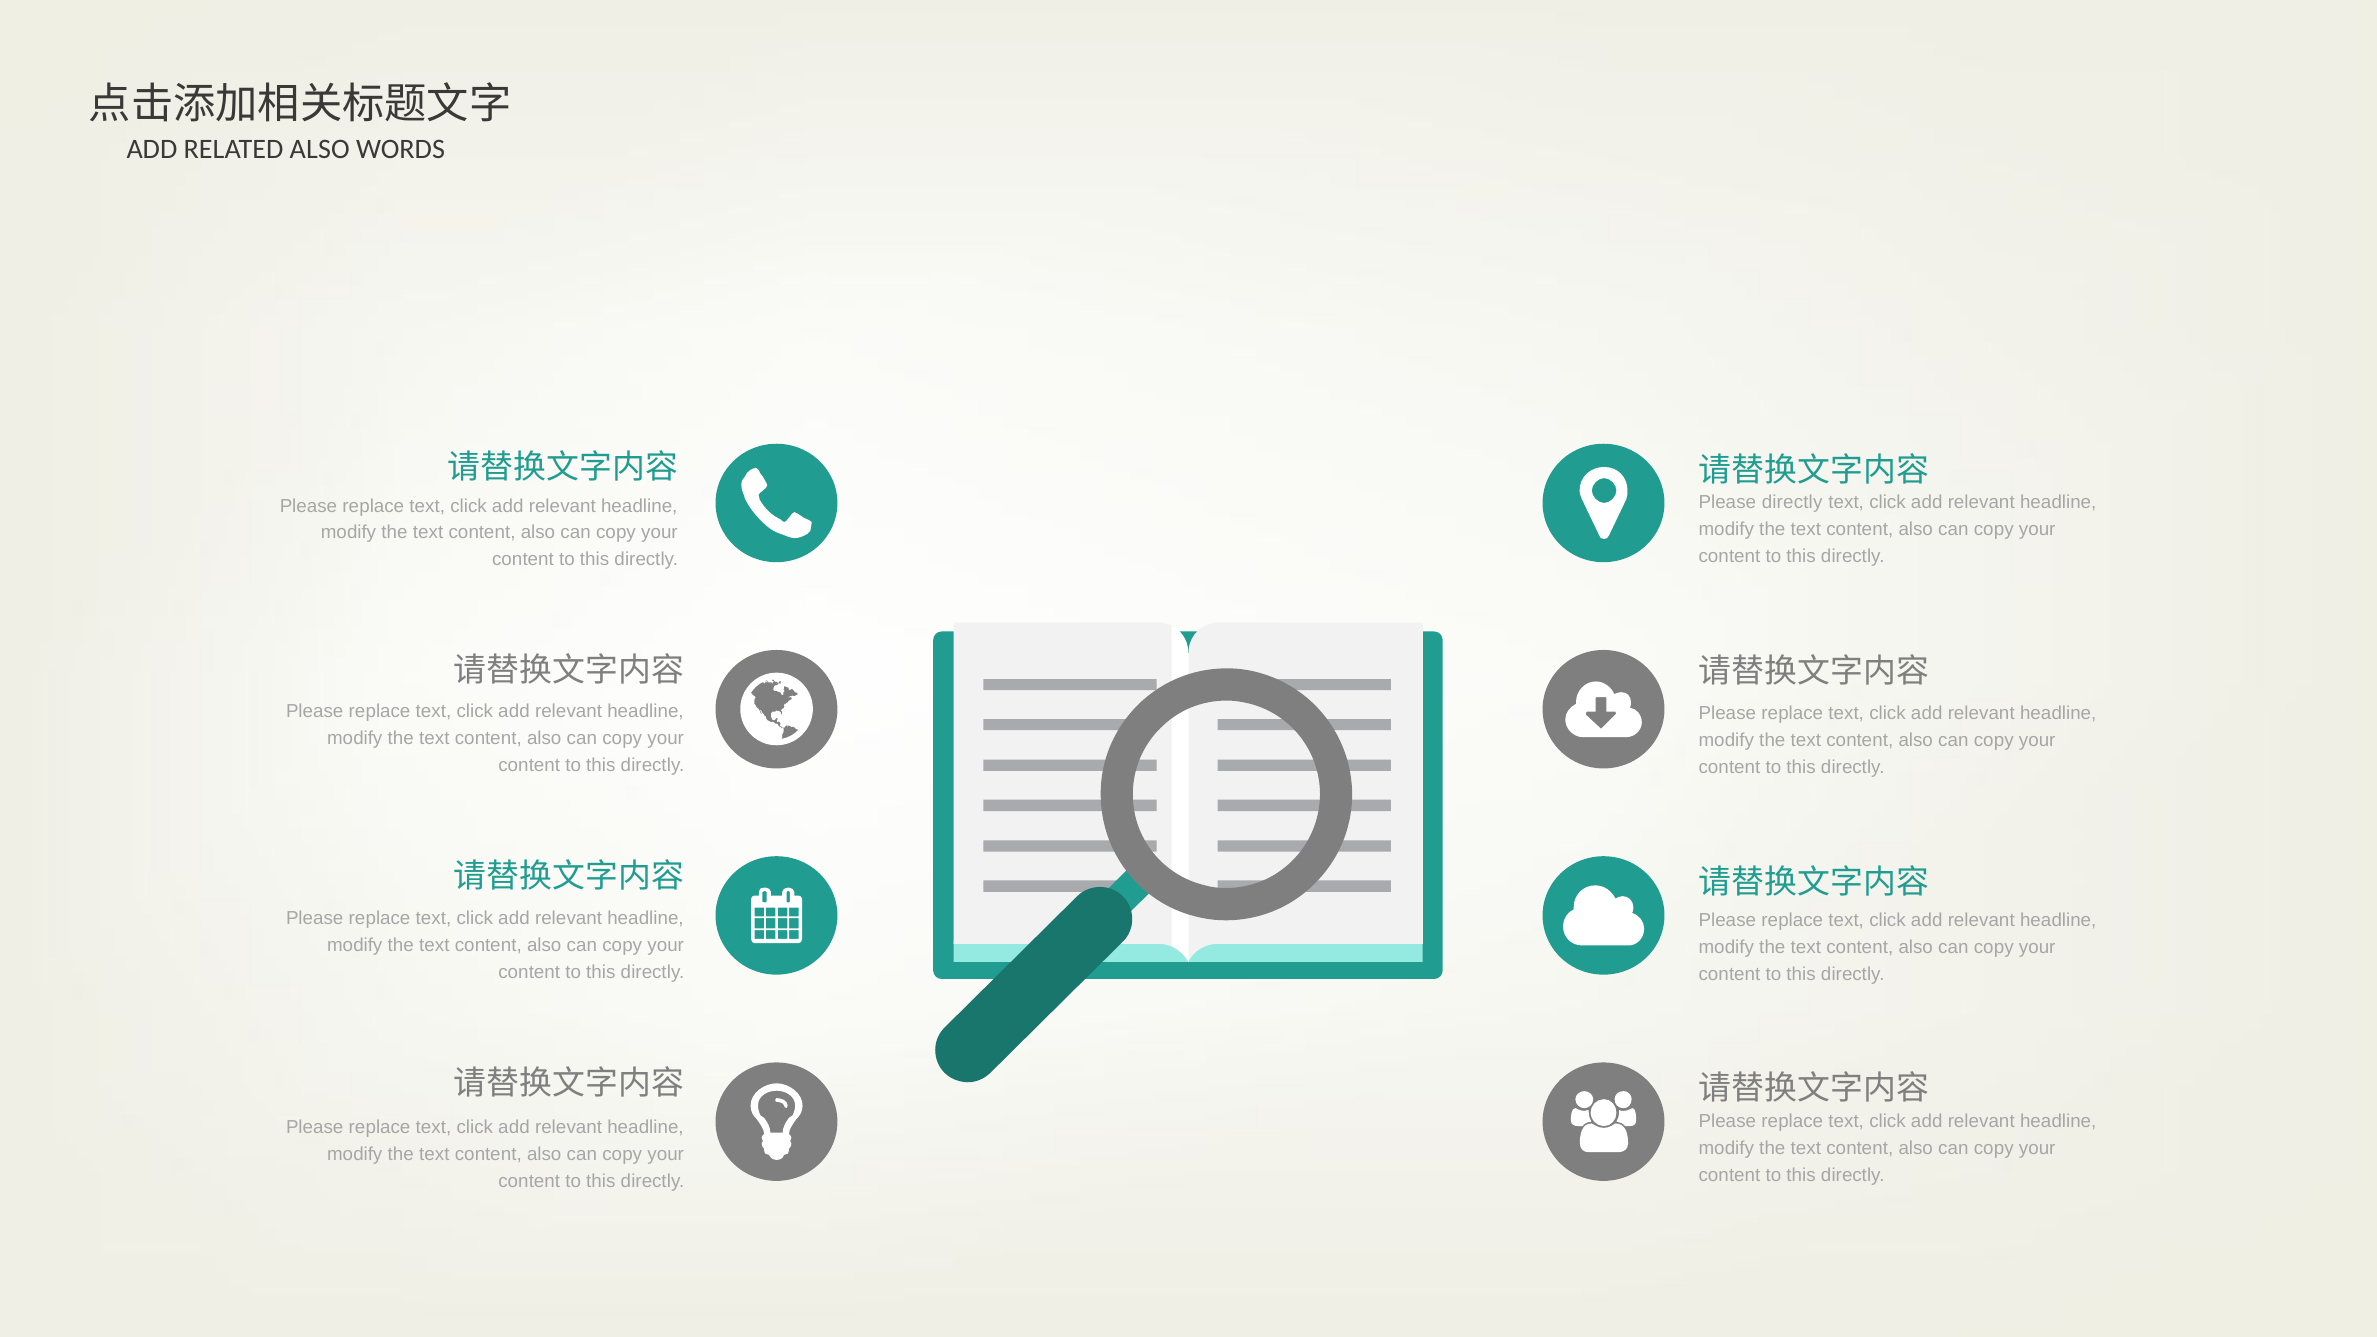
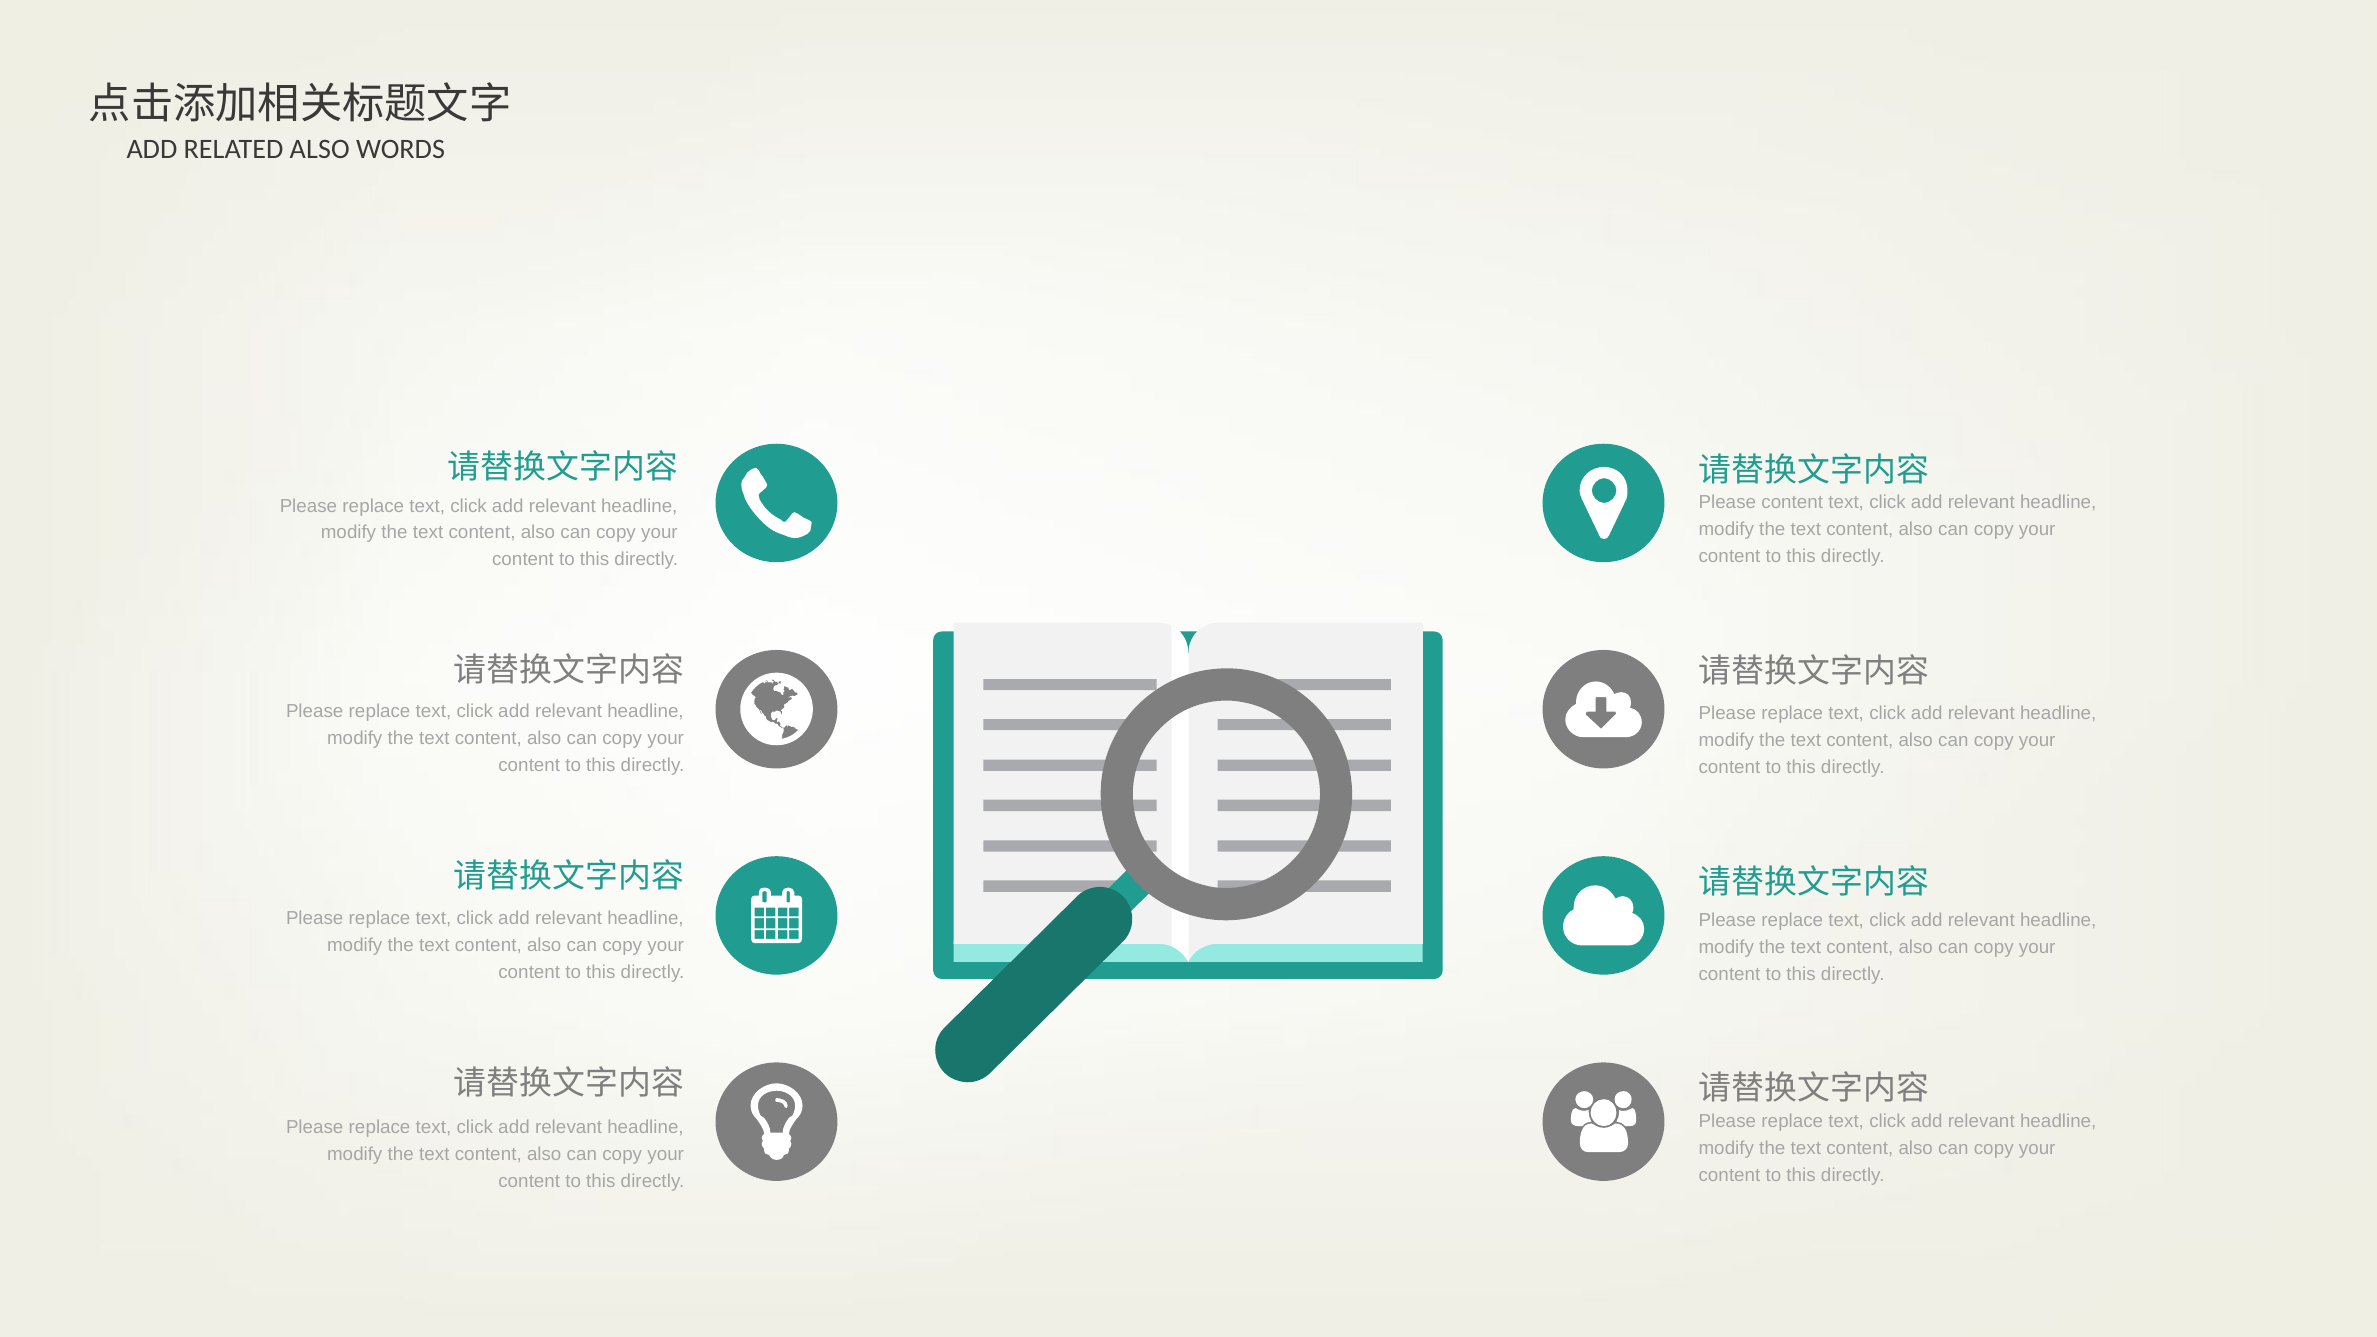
Please directly: directly -> content
